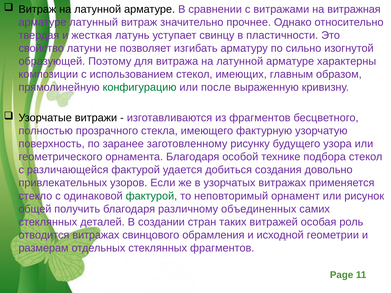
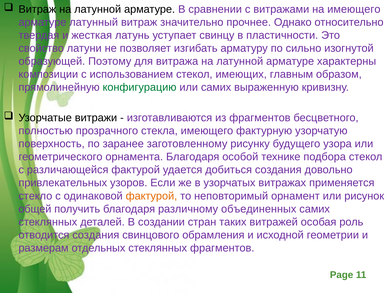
на витражная: витражная -> имеющего
или после: после -> самих
фактурой at (151, 196) colour: green -> orange
отводится витражах: витражах -> создания
